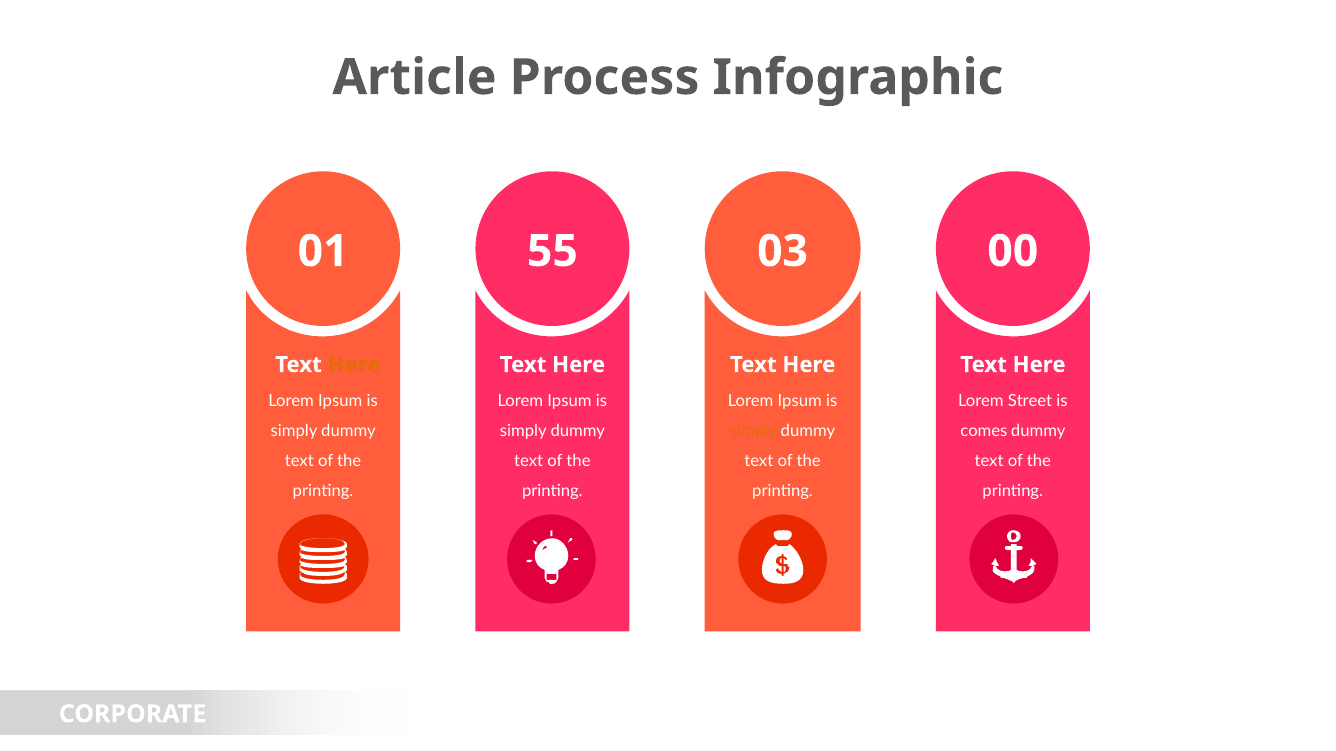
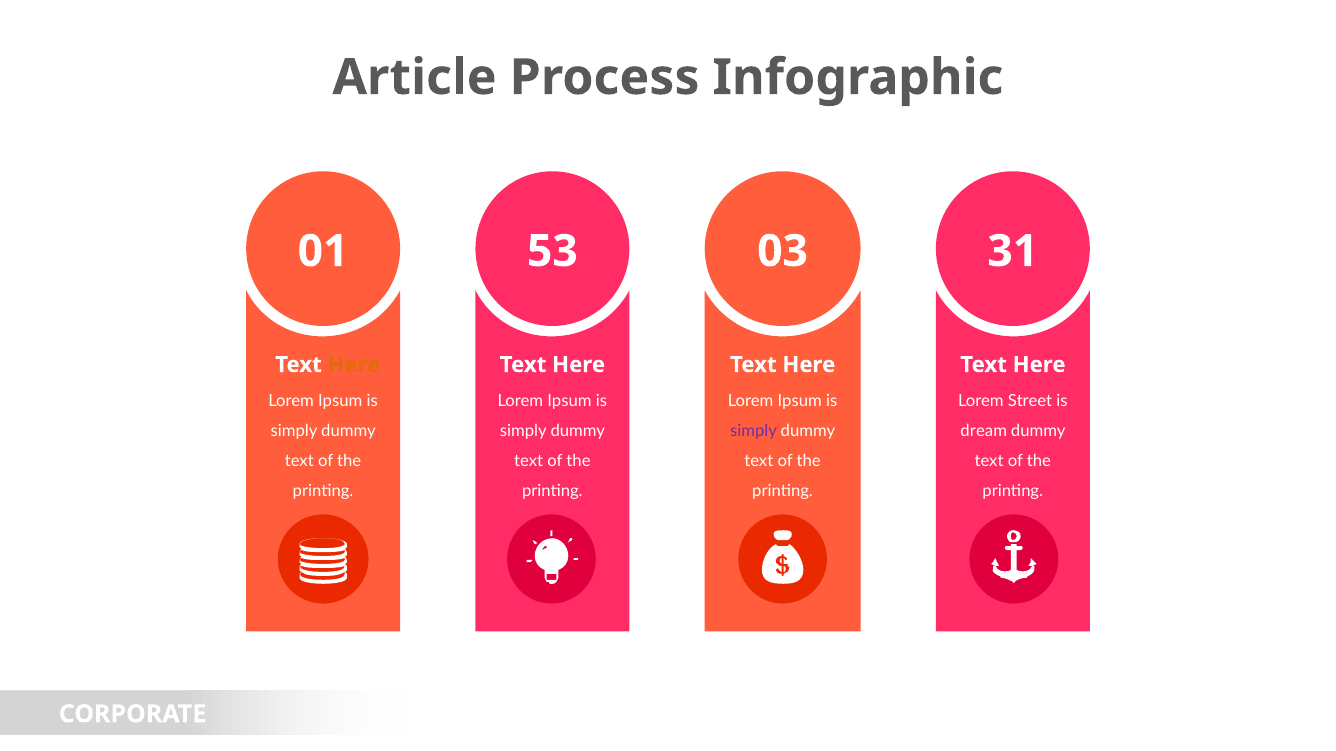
55: 55 -> 53
00: 00 -> 31
simply at (754, 431) colour: orange -> purple
comes: comes -> dream
